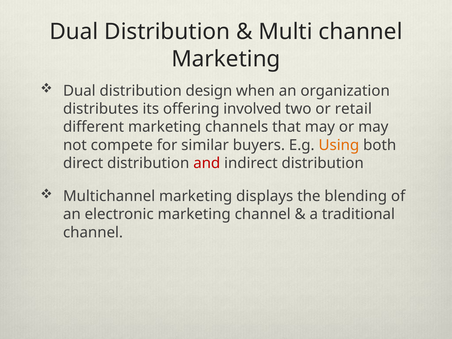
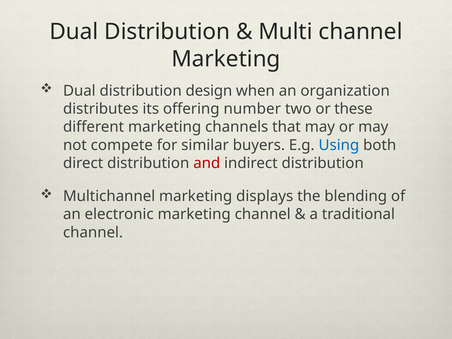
involved: involved -> number
retail: retail -> these
Using colour: orange -> blue
